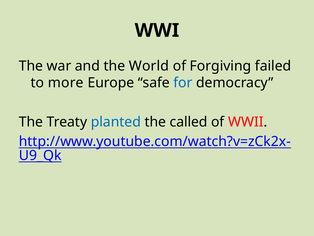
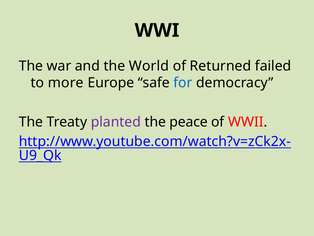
Forgiving: Forgiving -> Returned
planted colour: blue -> purple
called: called -> peace
